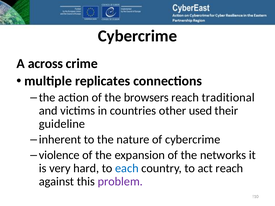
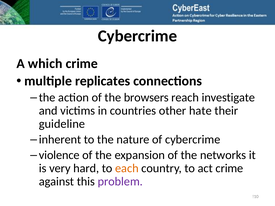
across: across -> which
traditional: traditional -> investigate
used: used -> hate
each colour: blue -> orange
act reach: reach -> crime
